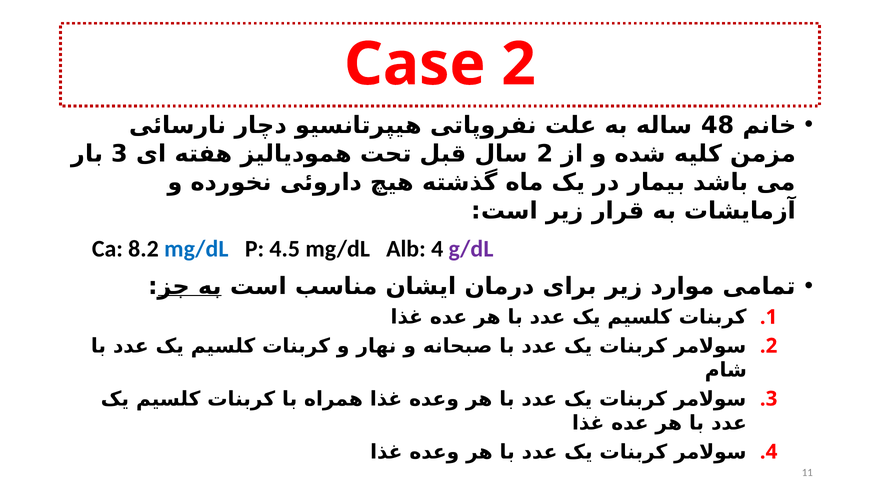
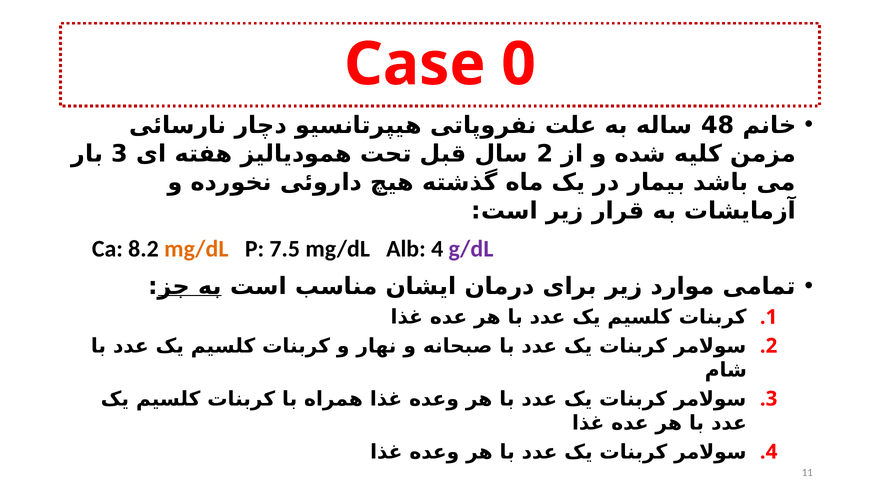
Case 2: 2 -> 0
mg/dL at (196, 249) colour: blue -> orange
4.5: 4.5 -> 7.5
